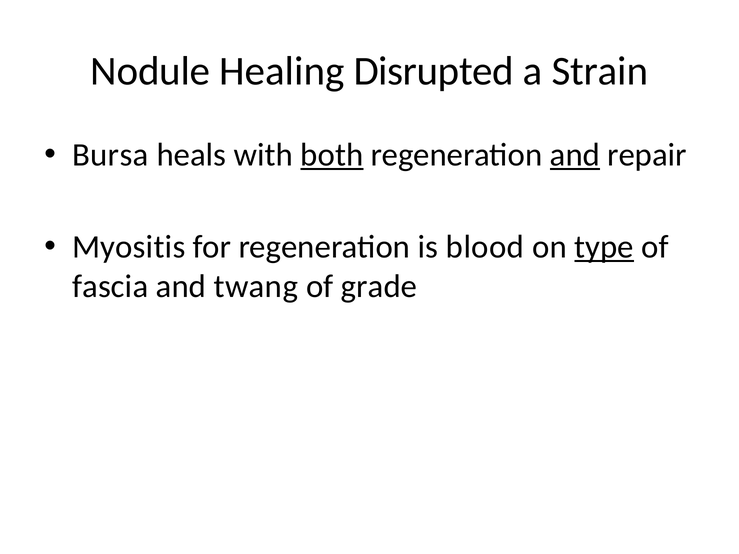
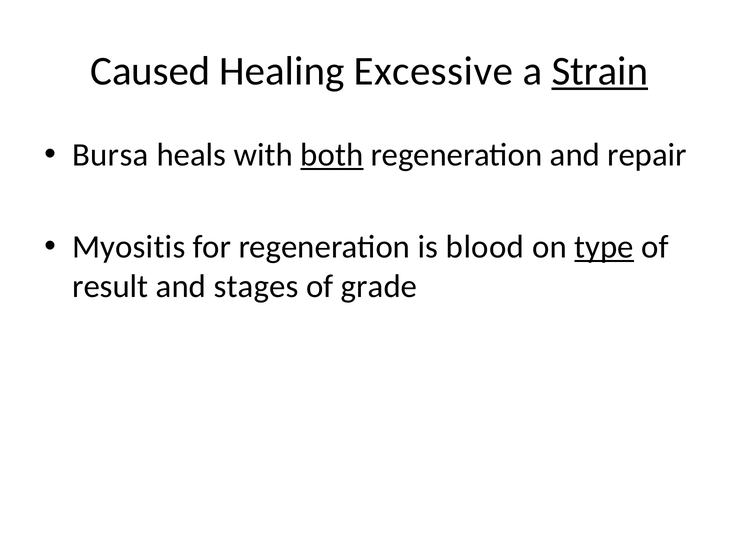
Nodule: Nodule -> Caused
Disrupted: Disrupted -> Excessive
Strain underline: none -> present
and at (575, 155) underline: present -> none
fascia: fascia -> result
twang: twang -> stages
